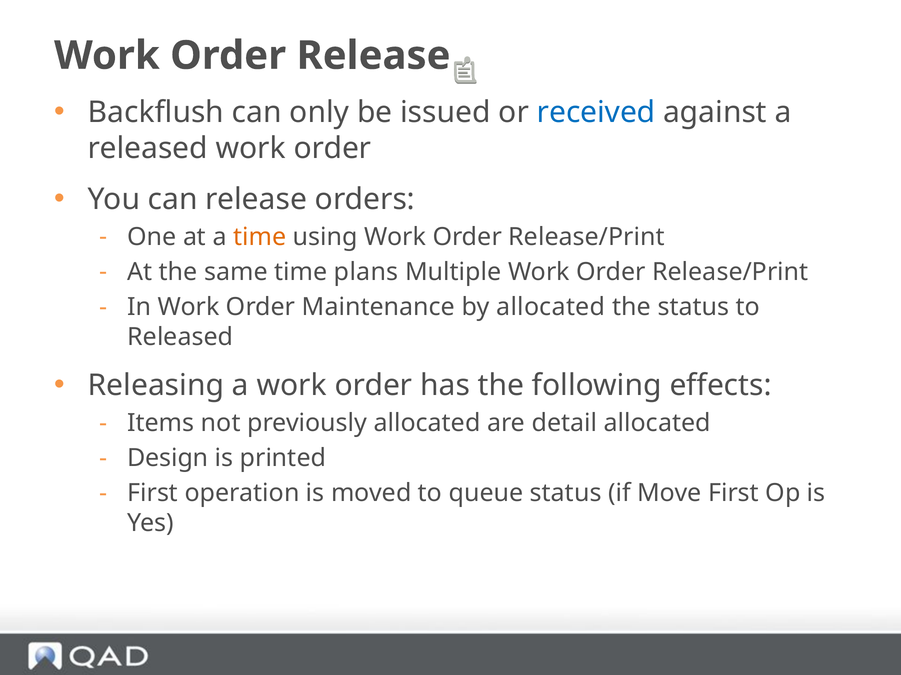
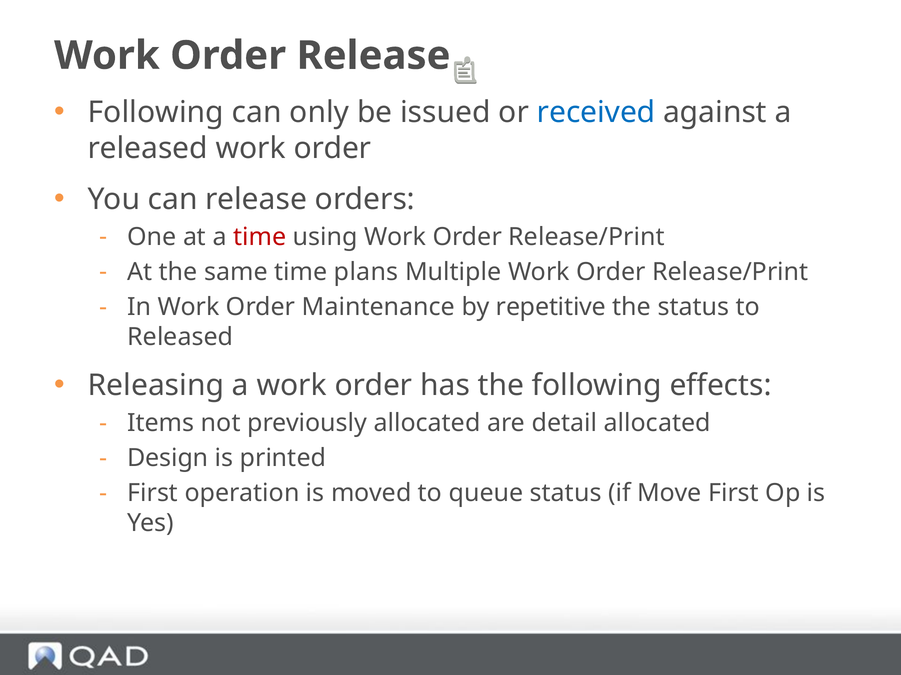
Backflush at (156, 113): Backflush -> Following
time at (260, 237) colour: orange -> red
by allocated: allocated -> repetitive
